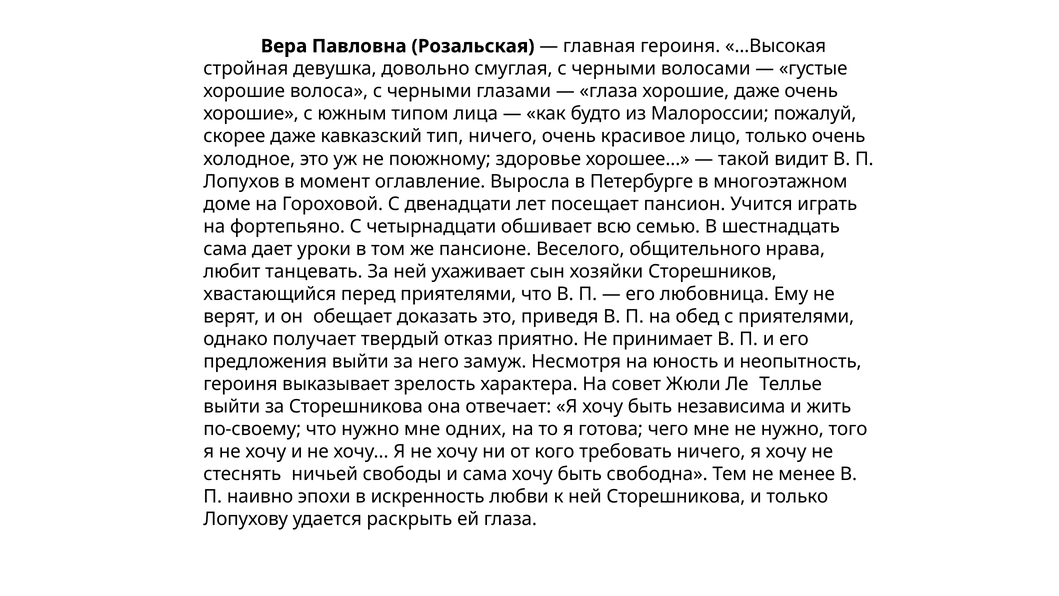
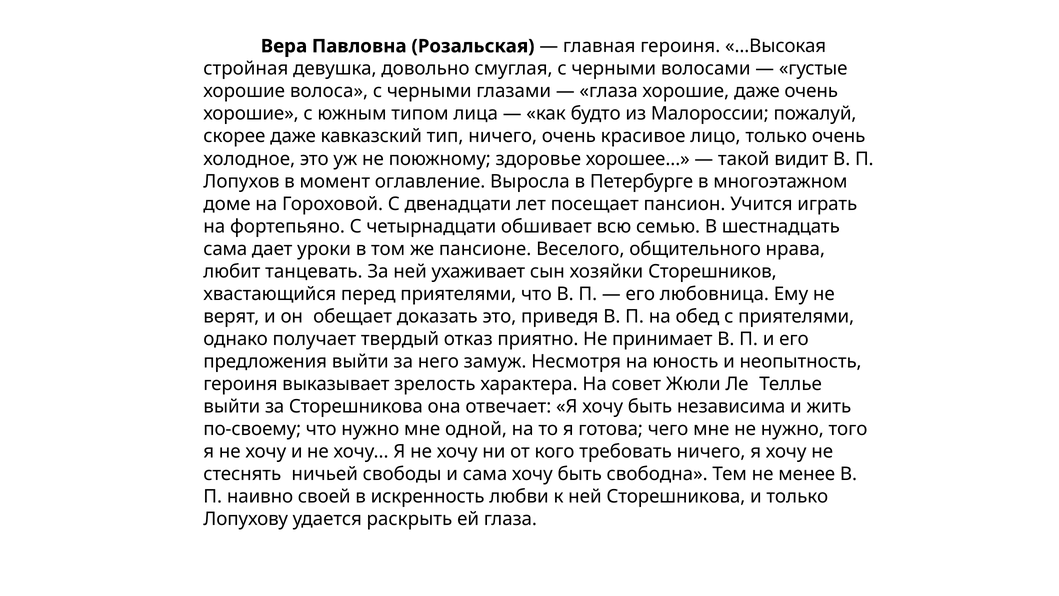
одних: одних -> одной
эпохи: эпохи -> своей
